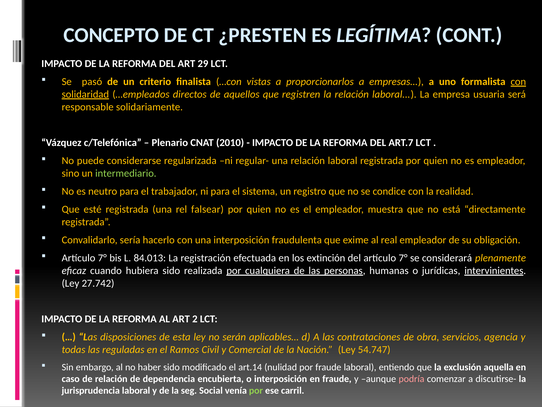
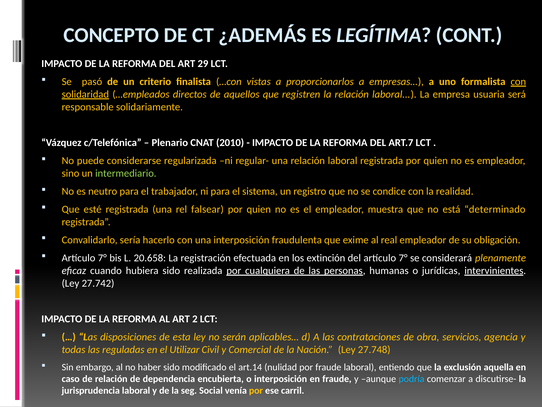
¿PRESTEN: ¿PRESTEN -> ¿ADEMÁS
directamente: directamente -> determinado
84.013: 84.013 -> 20.658
Ramos: Ramos -> Utilizar
54.747: 54.747 -> 27.748
podría colour: pink -> light blue
por at (256, 390) colour: light green -> yellow
